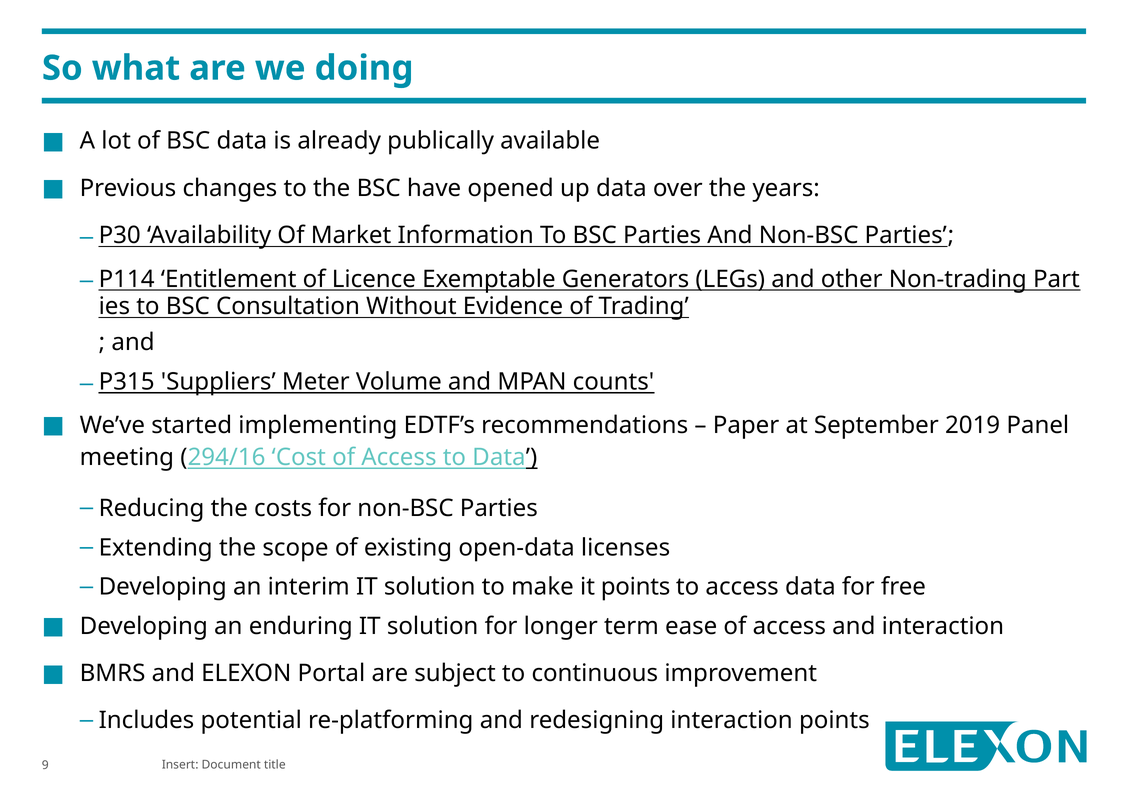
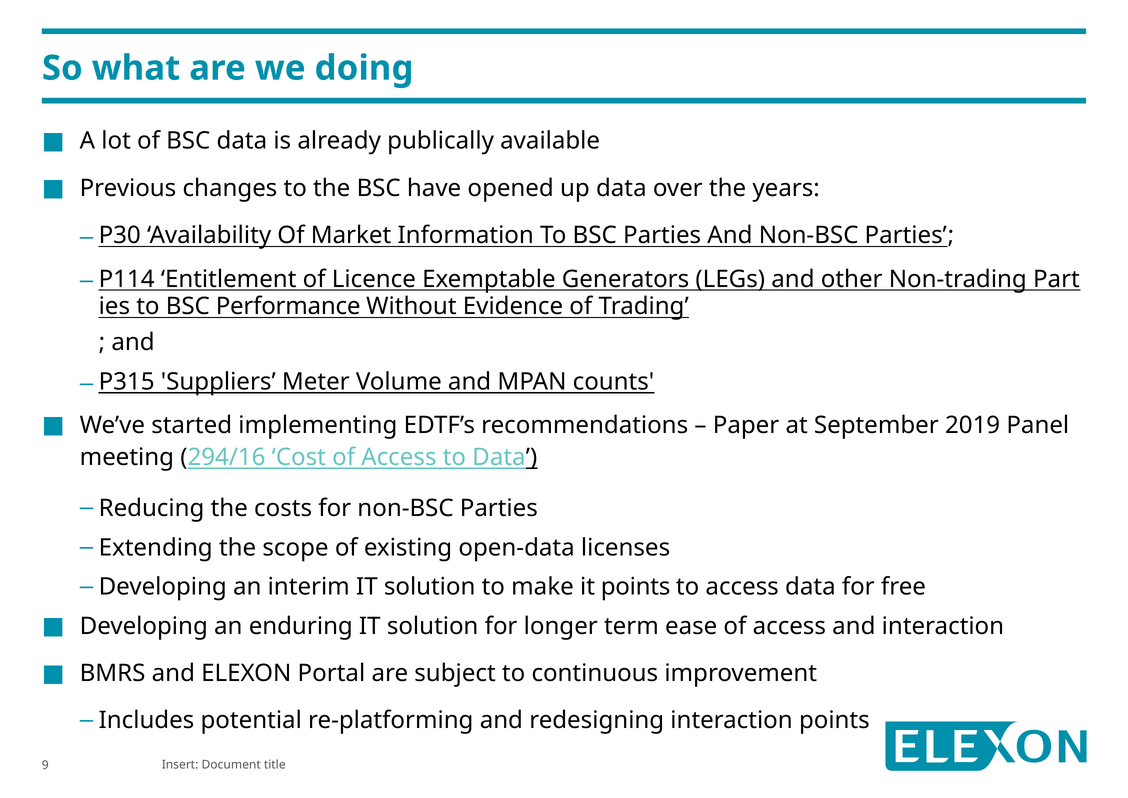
Consultation: Consultation -> Performance
